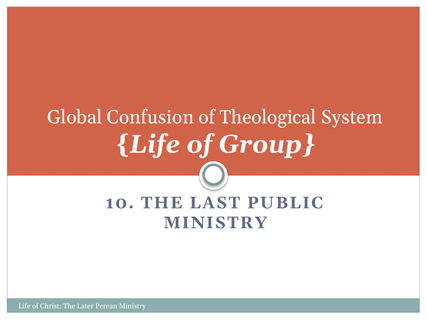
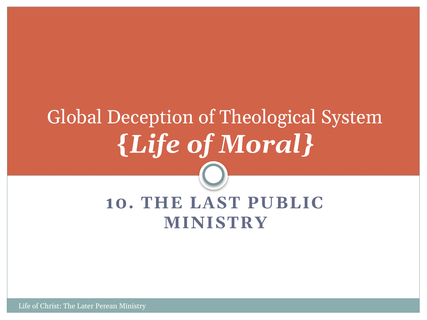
Confusion: Confusion -> Deception
Group: Group -> Moral
